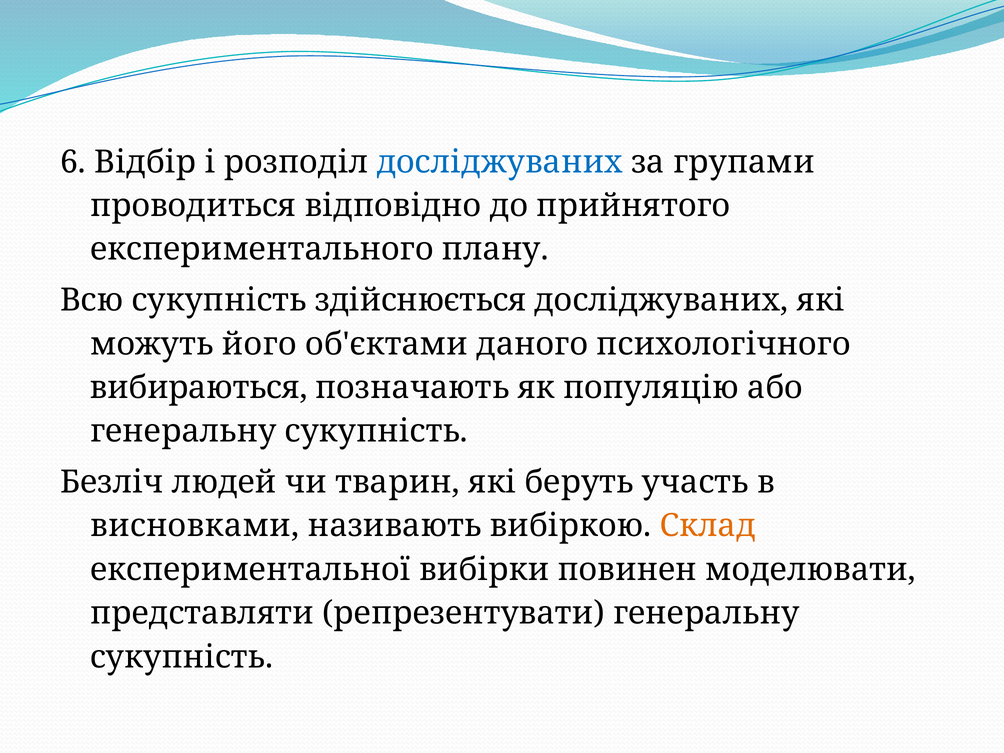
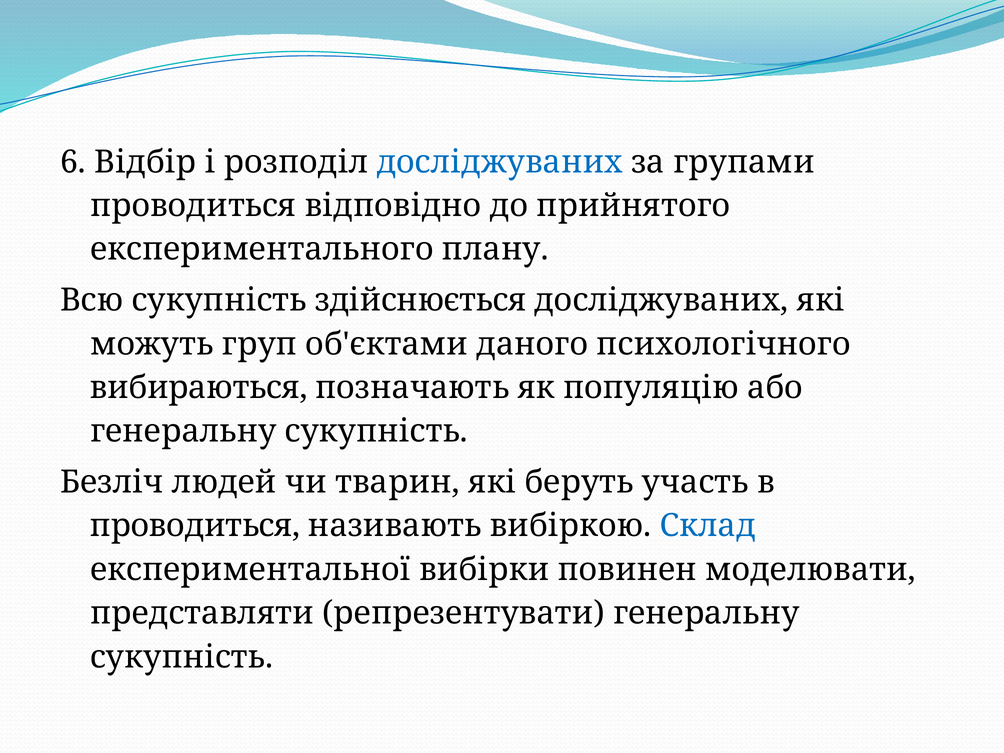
його: його -> груп
висновками at (195, 526): висновками -> проводиться
Склад colour: orange -> blue
